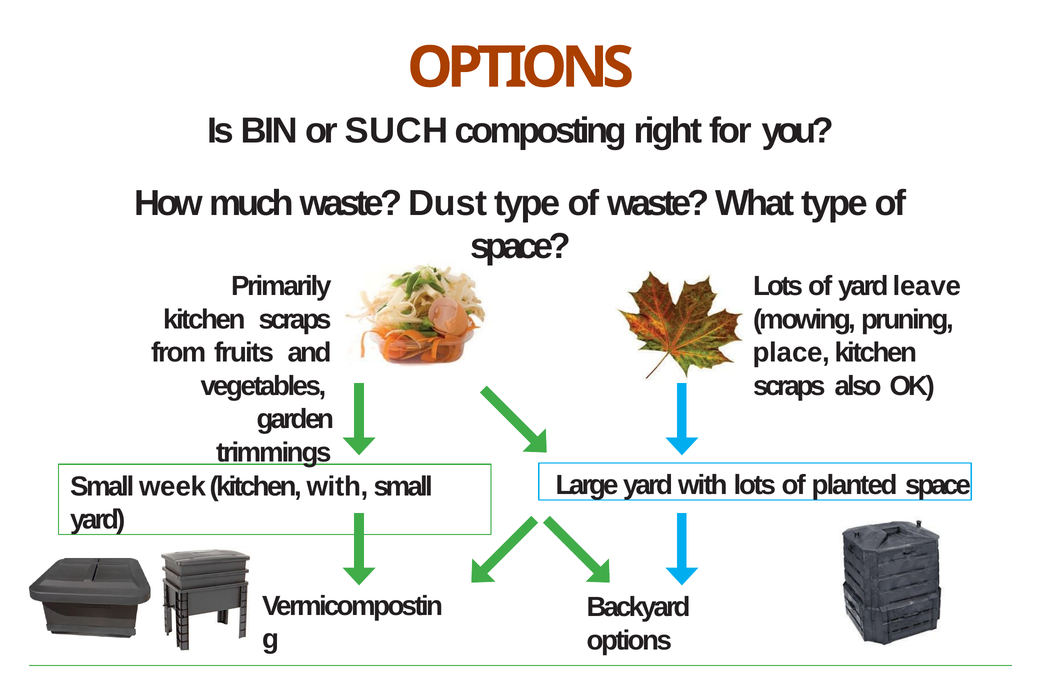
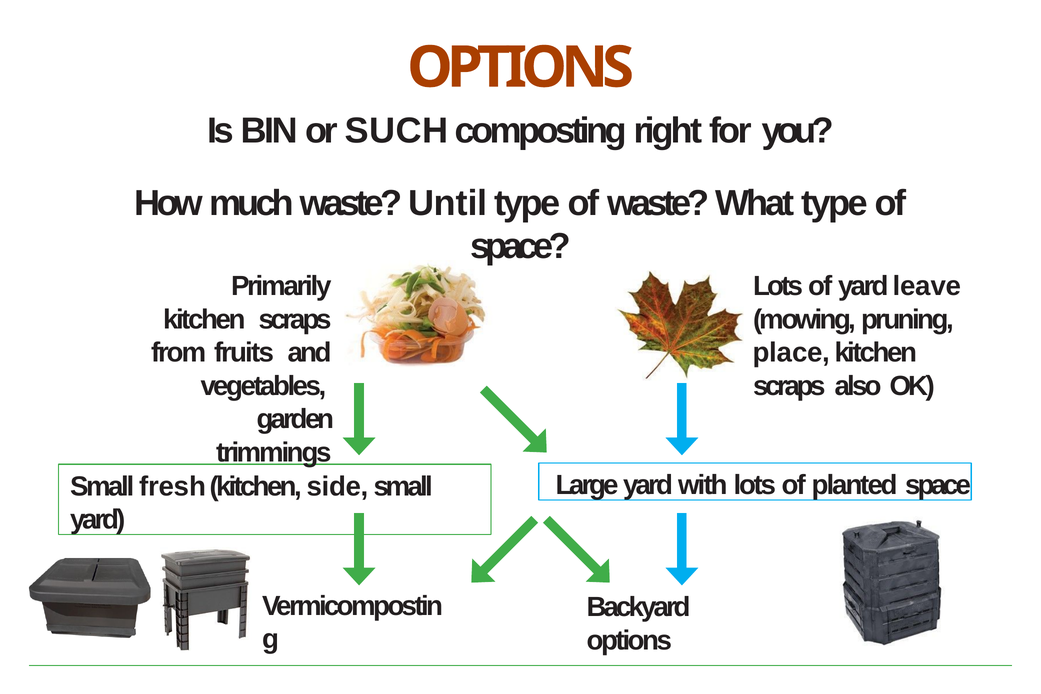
Dust: Dust -> Until
week: week -> fresh
kitchen with: with -> side
